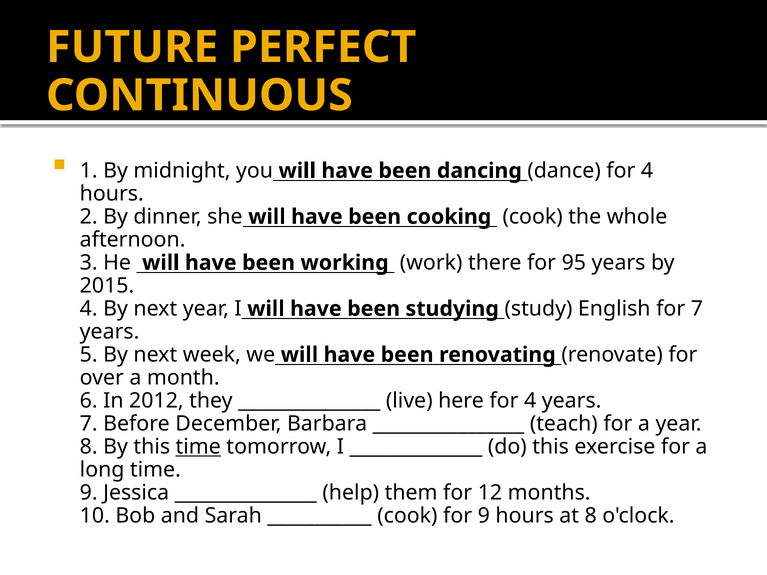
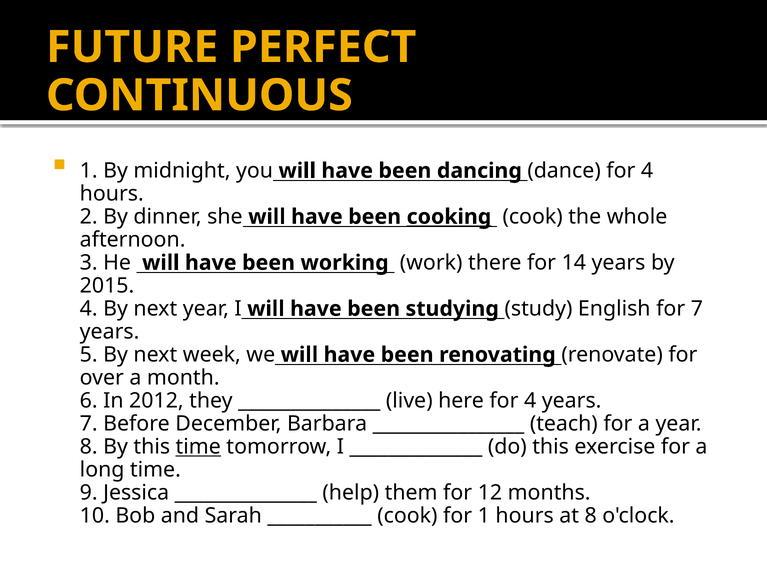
cooking underline: none -> present
95: 95 -> 14
for 9: 9 -> 1
